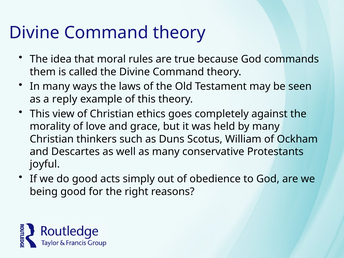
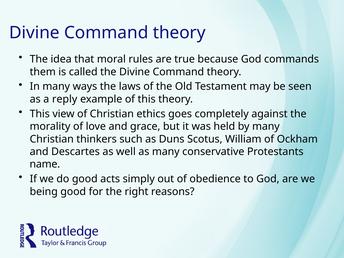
joyful: joyful -> name
